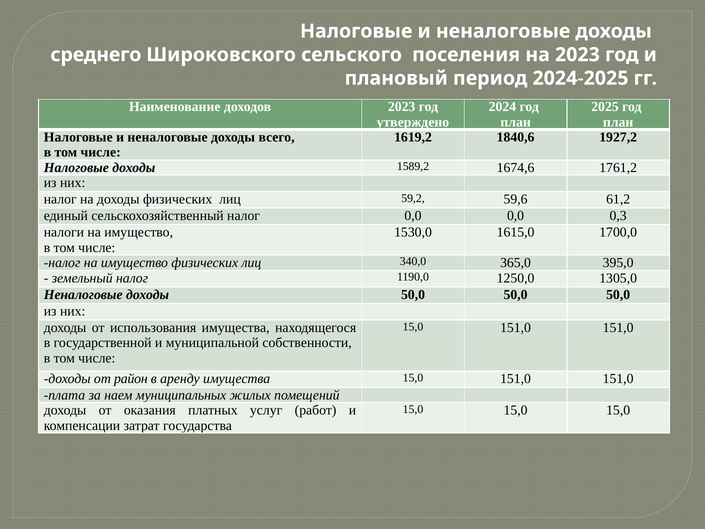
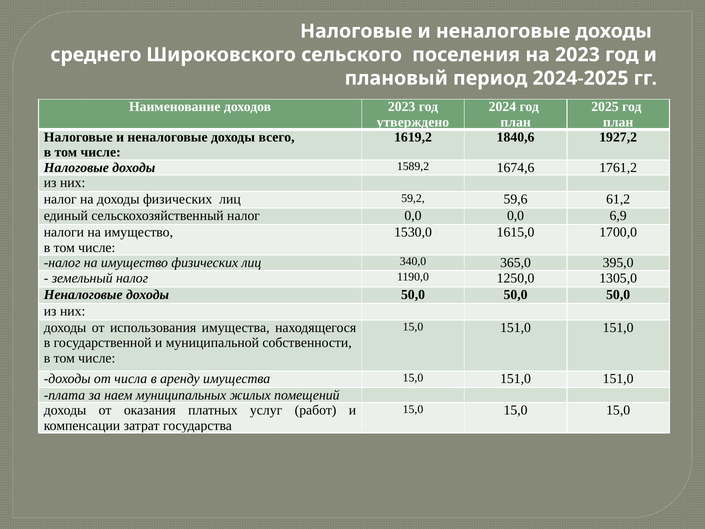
0,3: 0,3 -> 6,9
район: район -> числа
